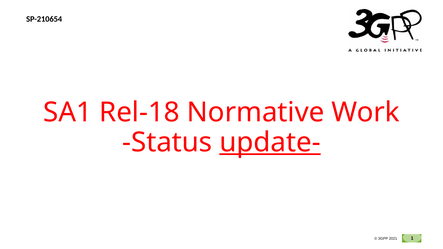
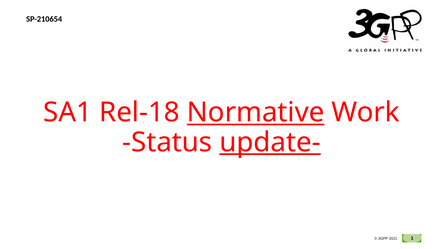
Normative underline: none -> present
